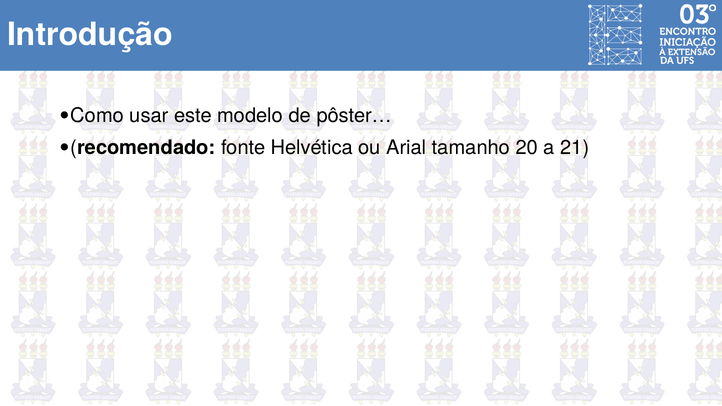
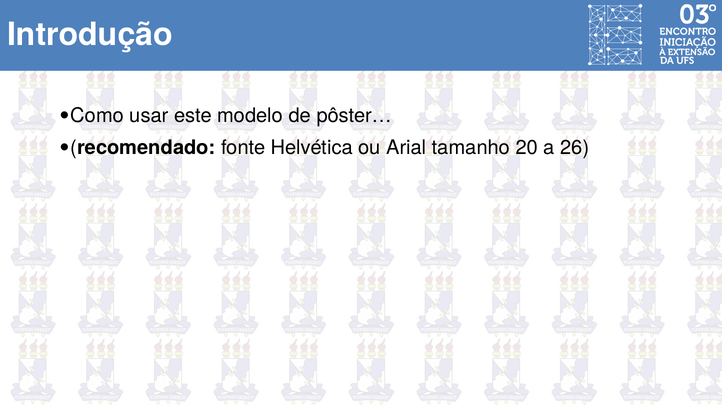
21: 21 -> 26
